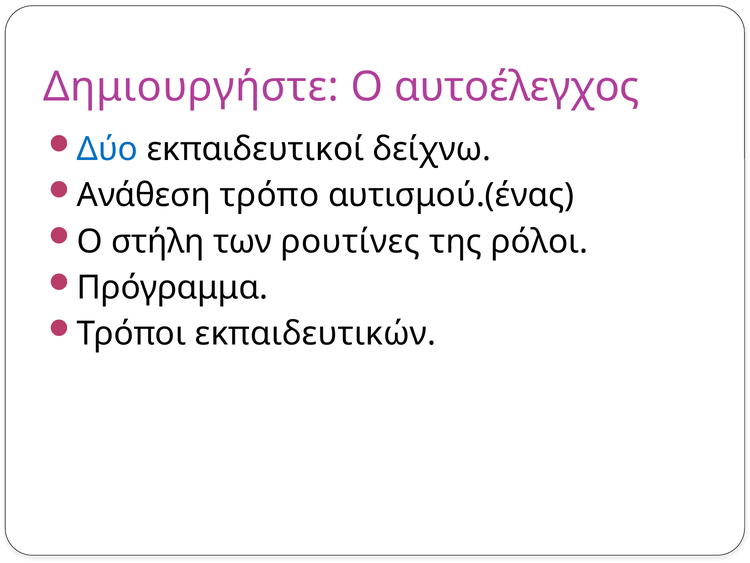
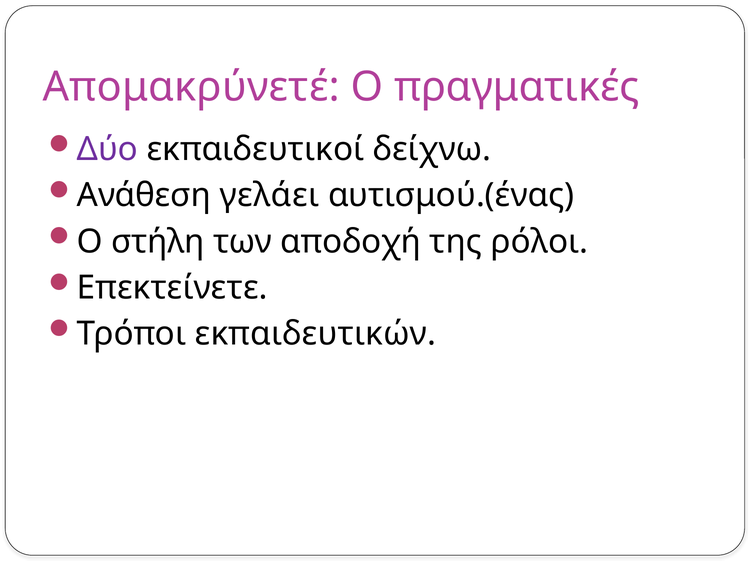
Δημιουργήστε: Δημιουργήστε -> Απομακρύνετέ
αυτοέλεγχος: αυτοέλεγχος -> πραγματικές
Δύο colour: blue -> purple
τρόπο: τρόπο -> γελάει
ρουτίνες: ρουτίνες -> αποδοχή
Πρόγραμμα: Πρόγραμμα -> Επεκτείνετε
